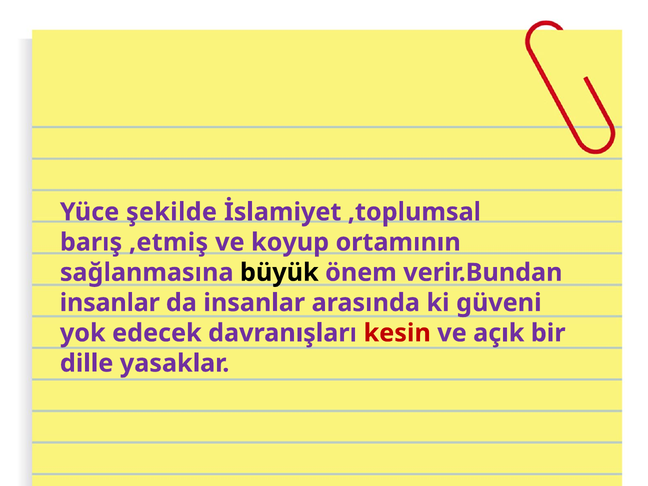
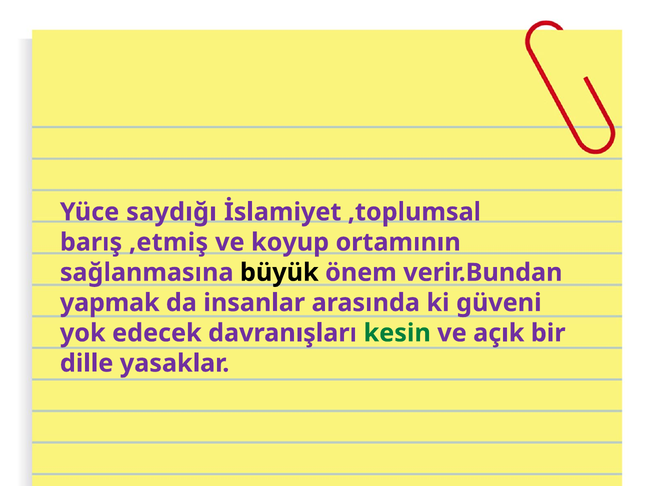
şekilde: şekilde -> saydığı
insanlar at (110, 303): insanlar -> yapmak
kesin colour: red -> green
